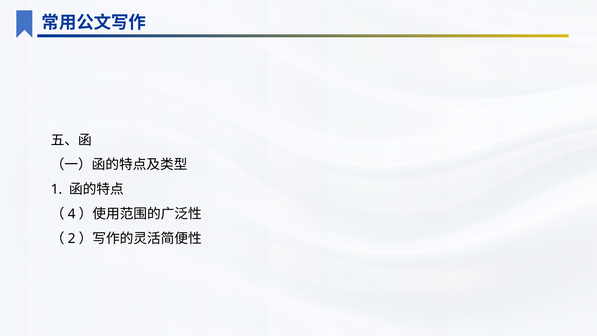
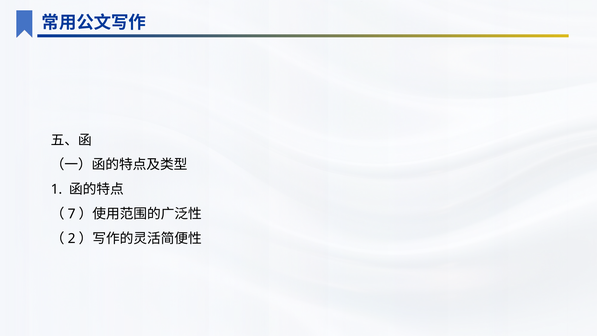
4: 4 -> 7
